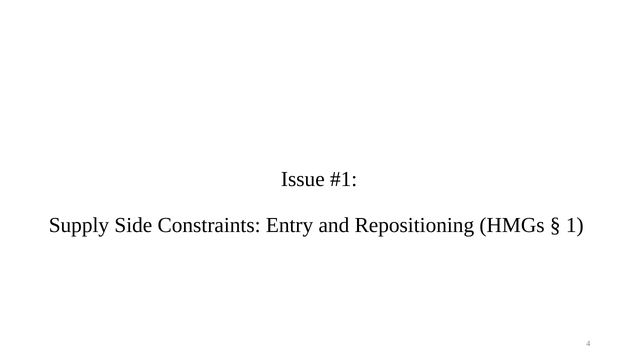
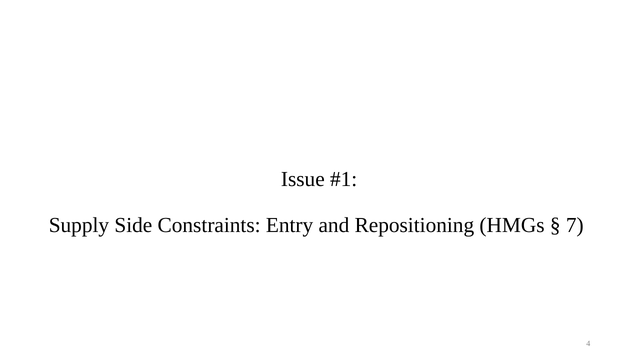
1: 1 -> 7
